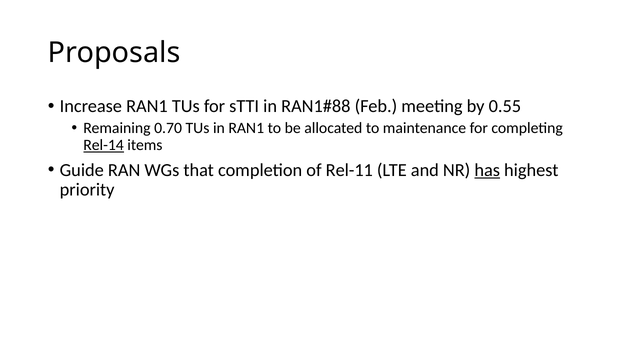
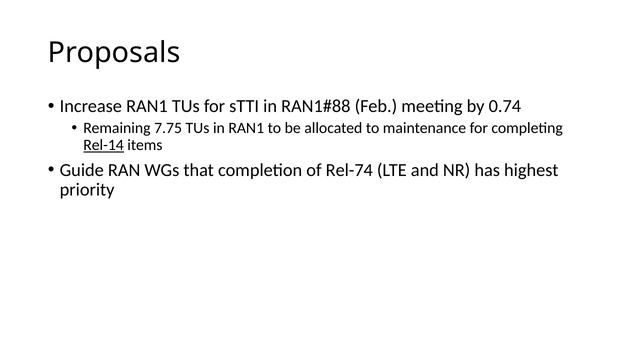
0.55: 0.55 -> 0.74
0.70: 0.70 -> 7.75
Rel-11: Rel-11 -> Rel-74
has underline: present -> none
